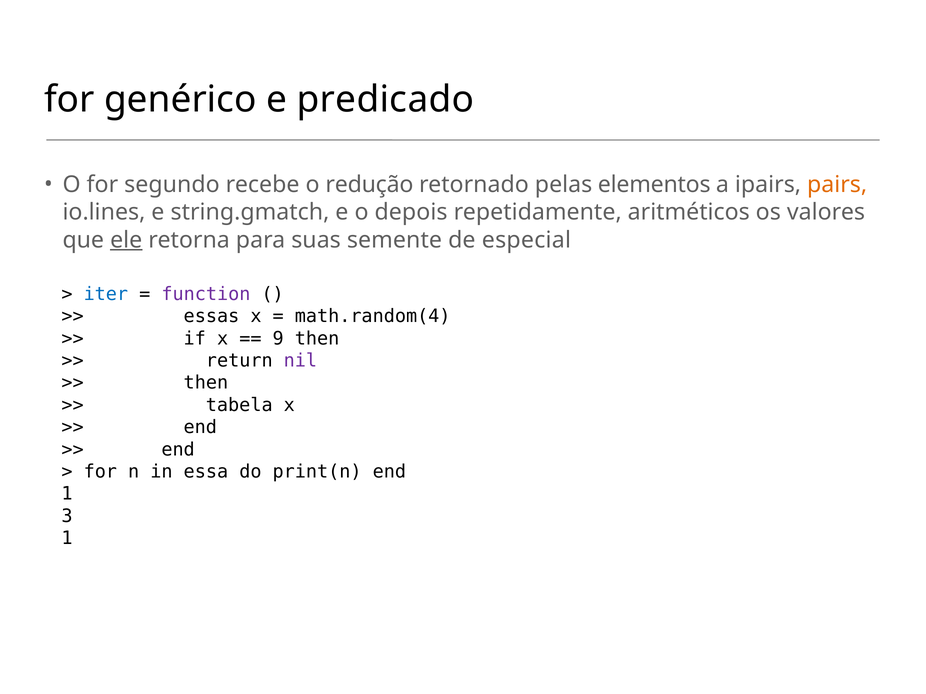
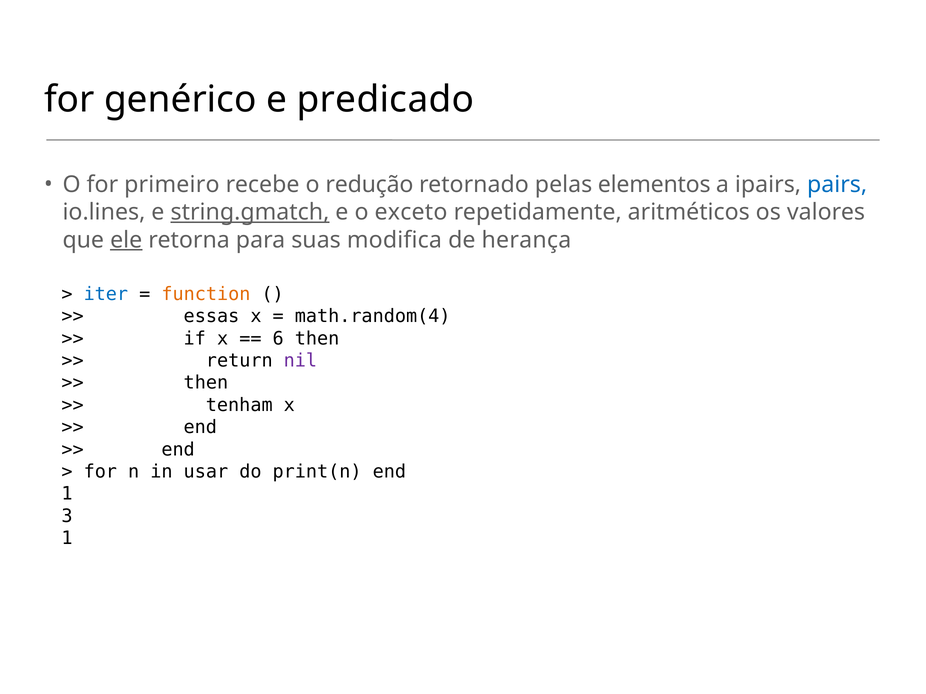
segundo: segundo -> primeiro
pairs colour: orange -> blue
string.gmatch underline: none -> present
depois: depois -> exceto
semente: semente -> modifica
especial: especial -> herança
function colour: purple -> orange
9: 9 -> 6
tabela: tabela -> tenham
essa: essa -> usar
